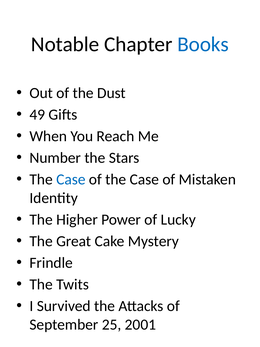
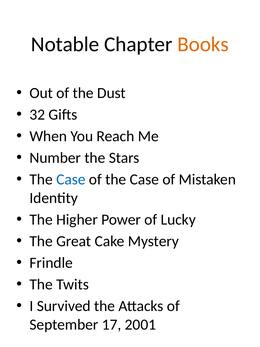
Books colour: blue -> orange
49: 49 -> 32
25: 25 -> 17
